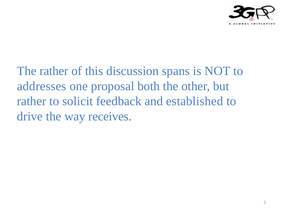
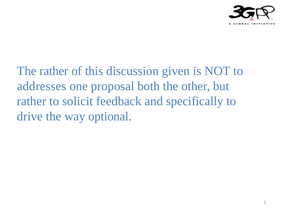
spans: spans -> given
established: established -> specifically
receives: receives -> optional
